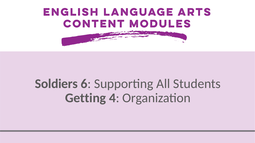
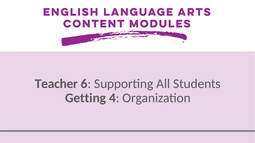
Soldiers: Soldiers -> Teacher
